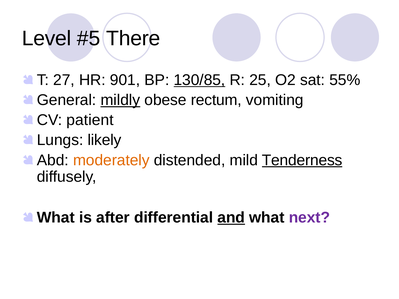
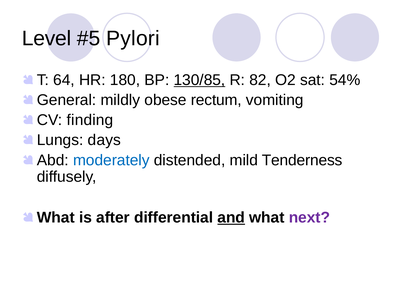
There: There -> Pylori
27: 27 -> 64
901: 901 -> 180
25: 25 -> 82
55%: 55% -> 54%
mildly underline: present -> none
patient: patient -> finding
likely: likely -> days
moderately colour: orange -> blue
Tenderness underline: present -> none
